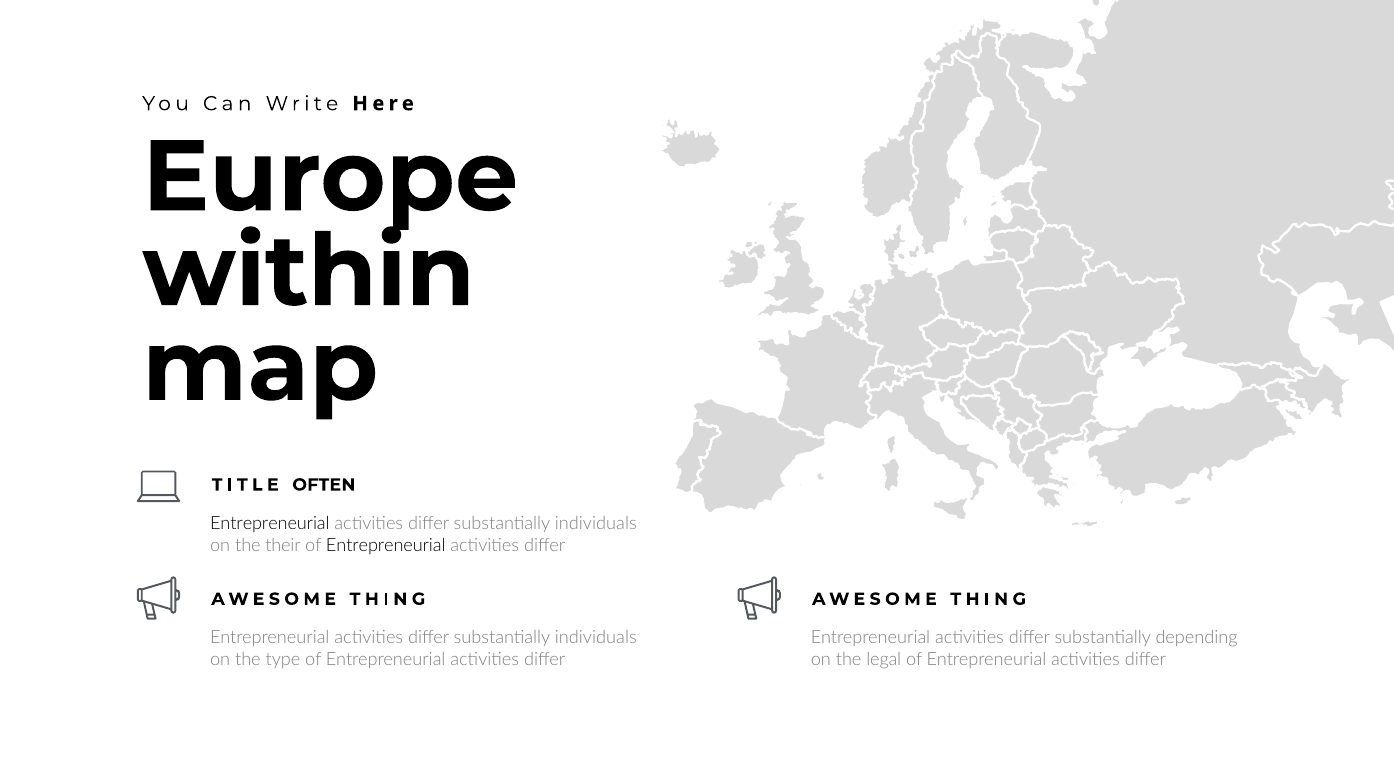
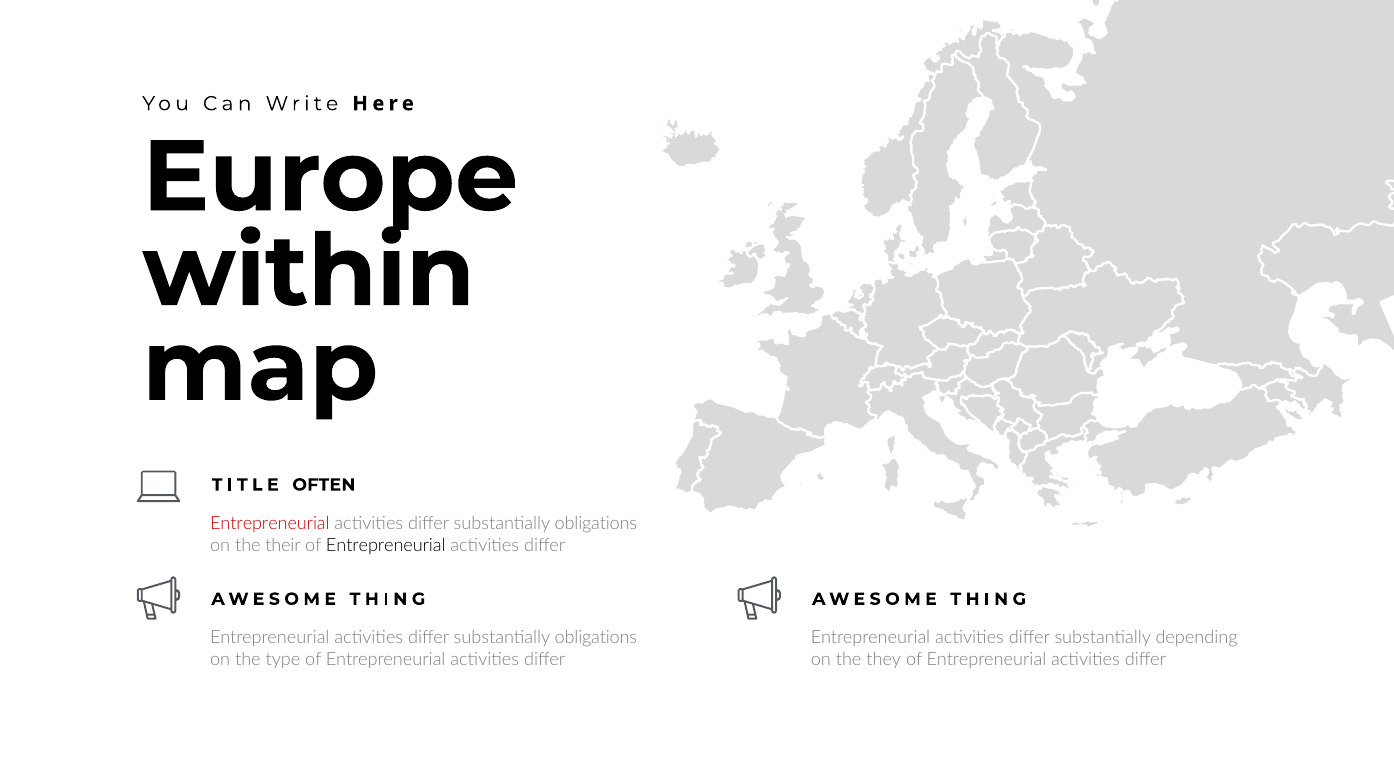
Entrepreneurial at (270, 524) colour: black -> red
individuals at (596, 524): individuals -> obligations
individuals at (596, 638): individuals -> obligations
legal: legal -> they
